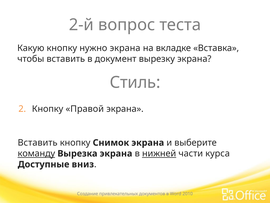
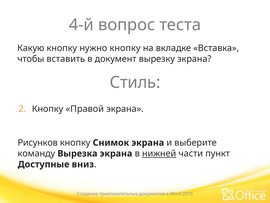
2-й: 2-й -> 4-й
нужно экрана: экрана -> кнопку
Вставить at (38, 142): Вставить -> Рисунков
команду underline: present -> none
курса: курса -> пункт
